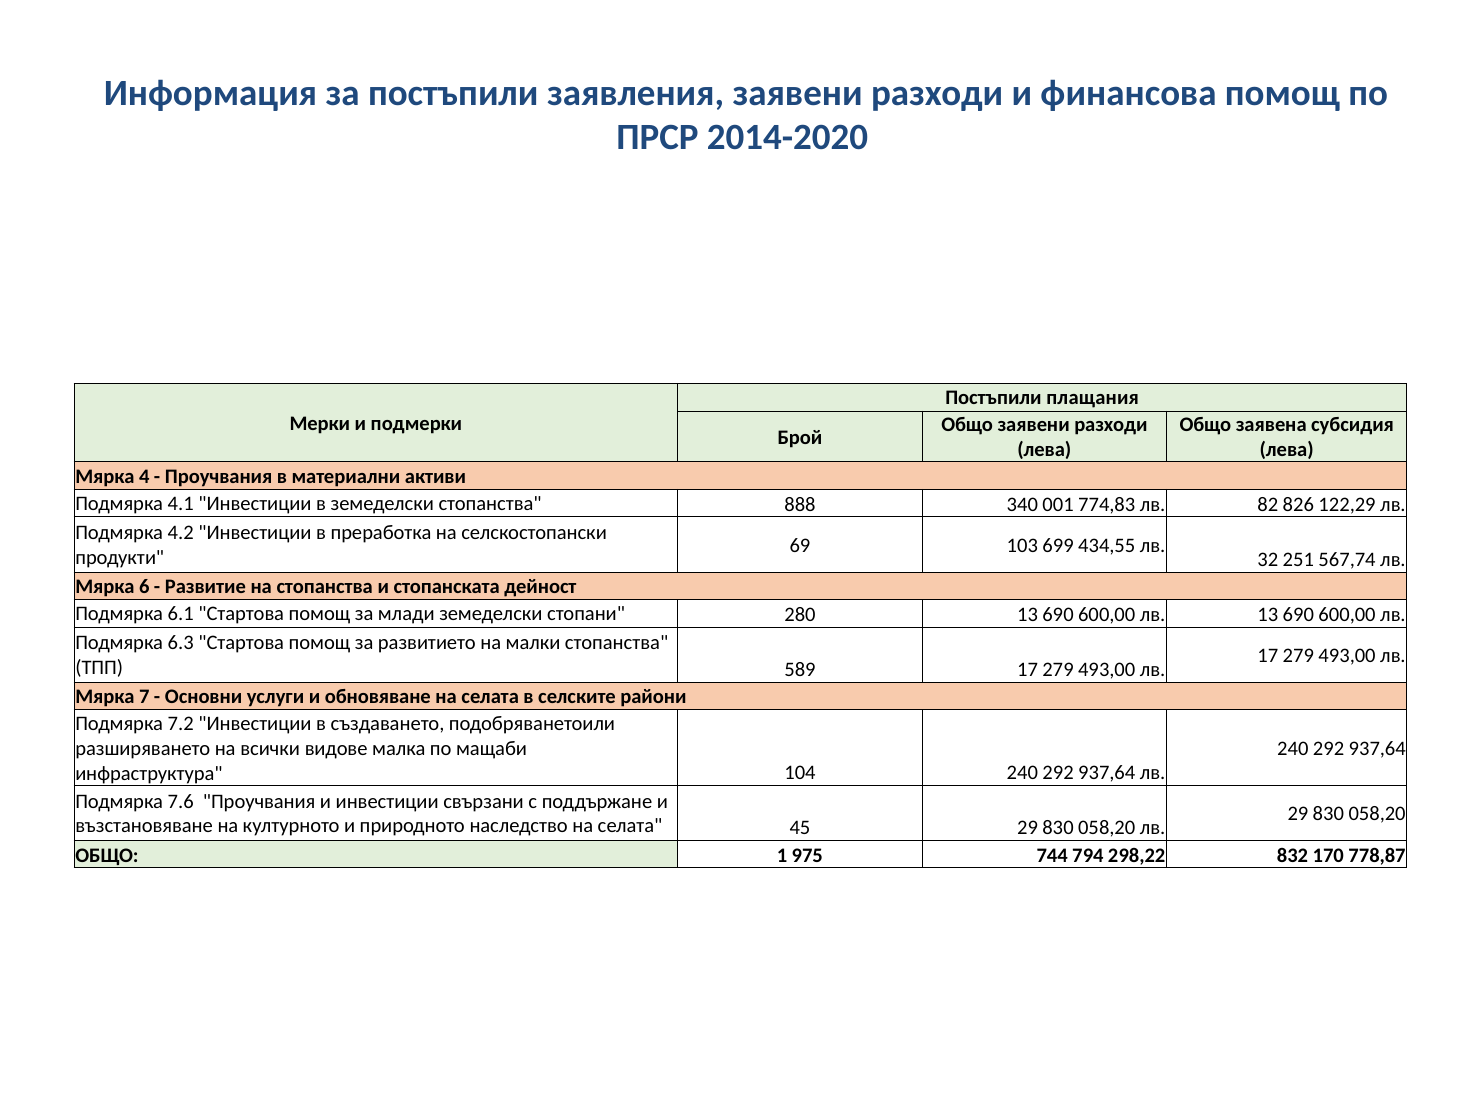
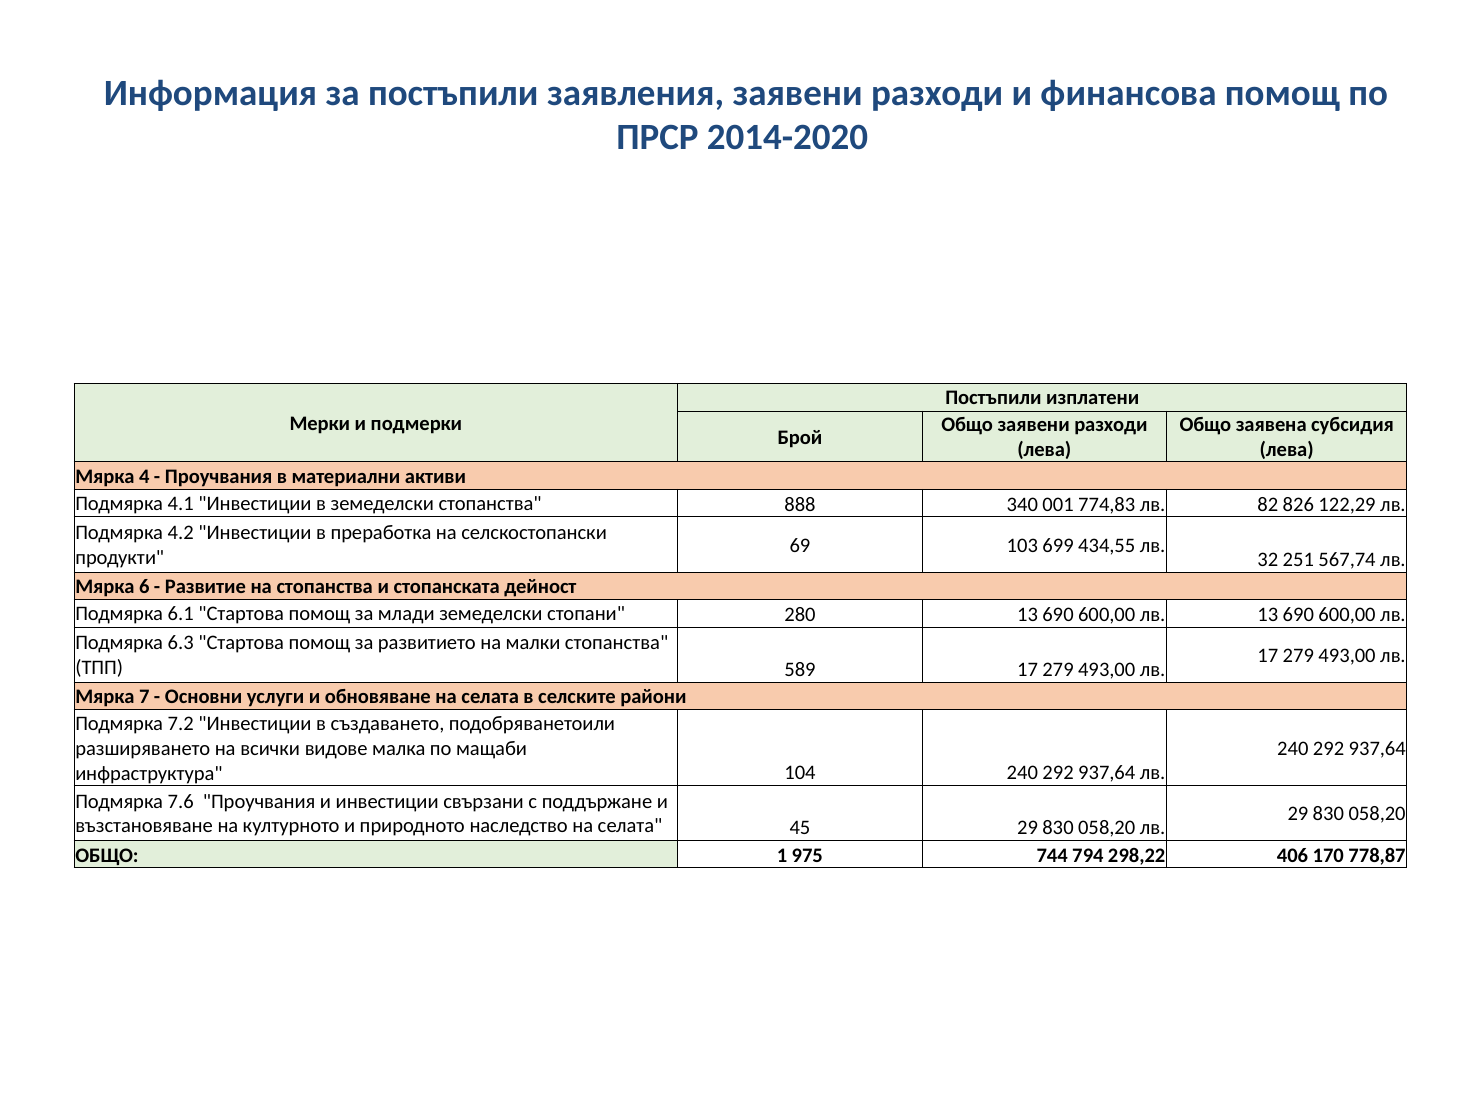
плащания: плащания -> изплатени
832: 832 -> 406
